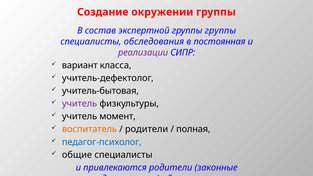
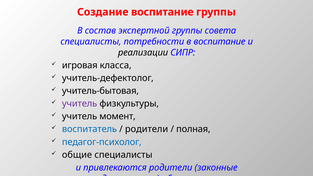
Создание окружении: окружении -> воспитание
группы группы: группы -> совета
обследования: обследования -> потребности
в постоянная: постоянная -> воспитание
реализации colour: purple -> black
вариант: вариант -> игровая
воспитатель colour: orange -> blue
